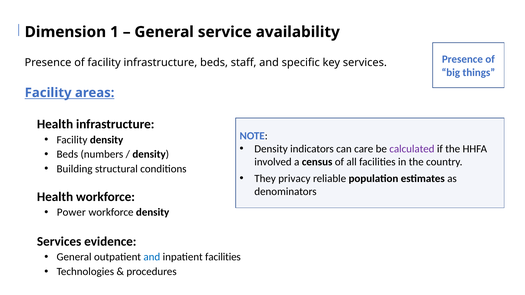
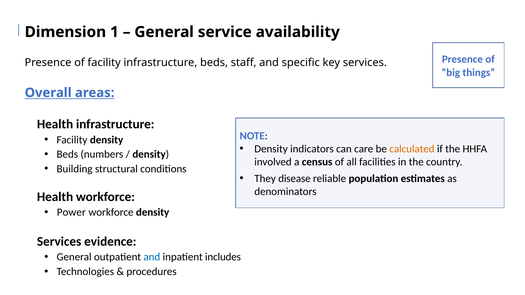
Facility at (48, 93): Facility -> Overall
calculated colour: purple -> orange
privacy: privacy -> disease
inpatient facilities: facilities -> includes
